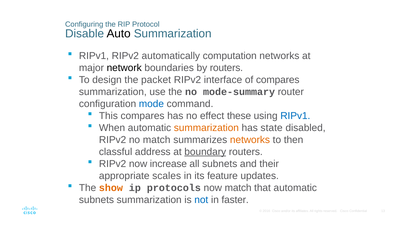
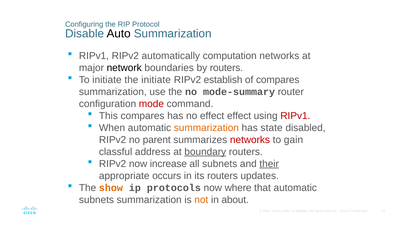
To design: design -> initiate
the packet: packet -> initiate
interface: interface -> establish
mode colour: blue -> red
effect these: these -> effect
RIPv1 at (295, 116) colour: blue -> red
no match: match -> parent
networks at (250, 140) colour: orange -> red
then: then -> gain
their underline: none -> present
scales: scales -> occurs
its feature: feature -> routers
now match: match -> where
not colour: blue -> orange
faster: faster -> about
